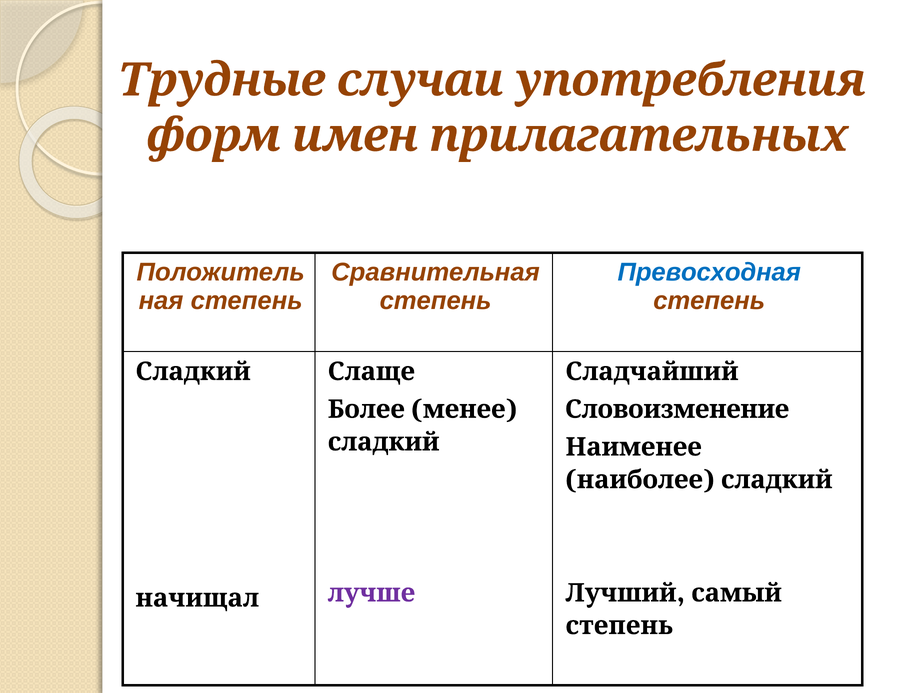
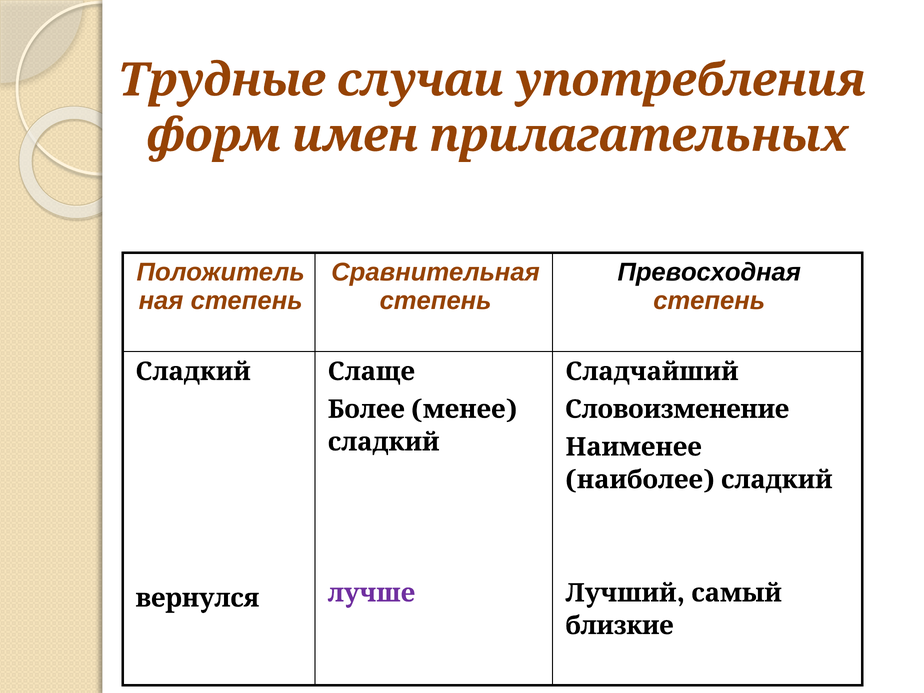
Превосходная colour: blue -> black
начищал: начищал -> вернулся
степень at (619, 626): степень -> близкие
